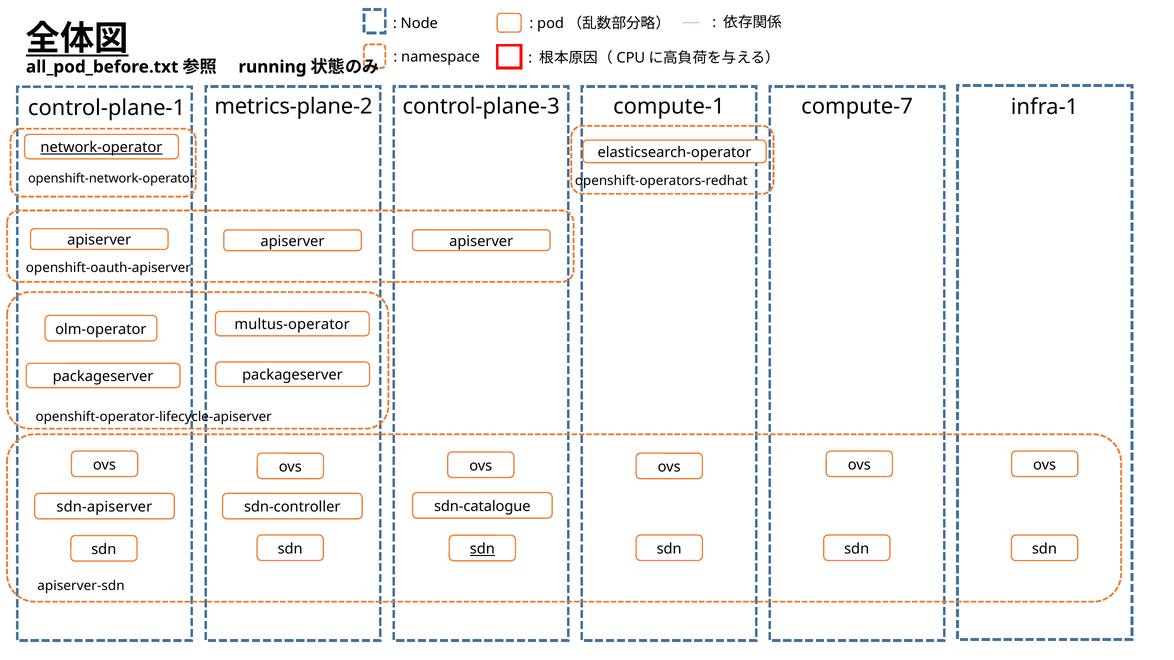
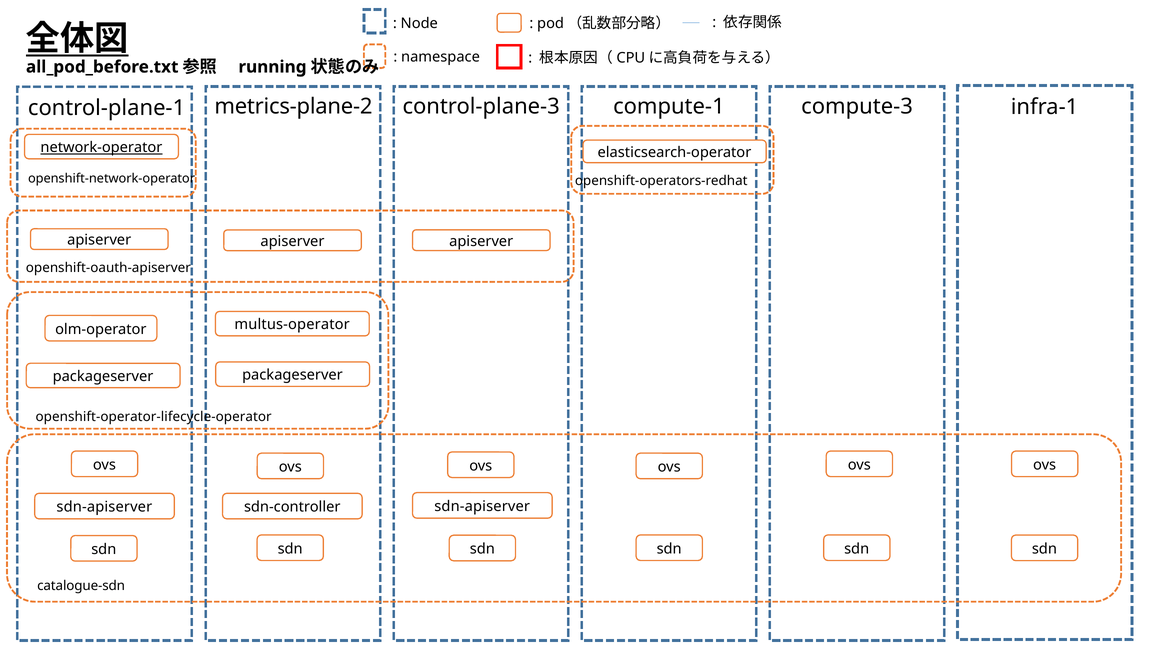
compute-7: compute-7 -> compute-3
openshift-operator-lifecycle-apiserver: openshift-operator-lifecycle-apiserver -> openshift-operator-lifecycle-operator
sdn-controller sdn-catalogue: sdn-catalogue -> sdn-apiserver
sdn at (482, 549) underline: present -> none
apiserver-sdn: apiserver-sdn -> catalogue-sdn
